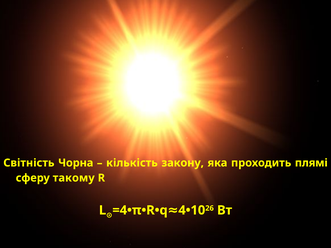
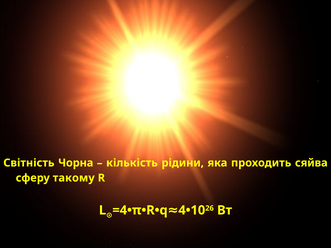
закону: закону -> рідини
плямі: плямі -> сяйва
